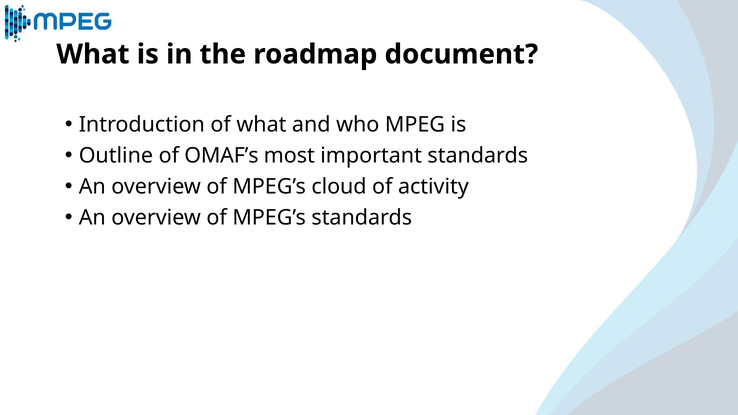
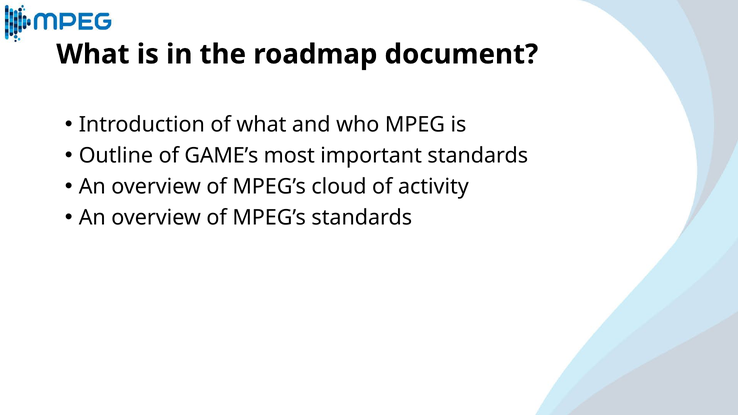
OMAF’s: OMAF’s -> GAME’s
